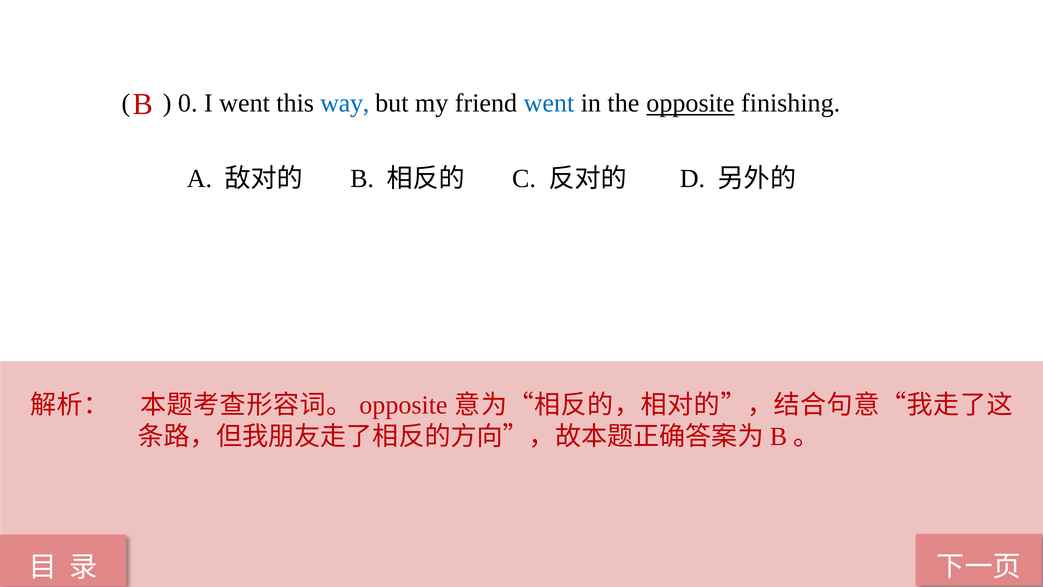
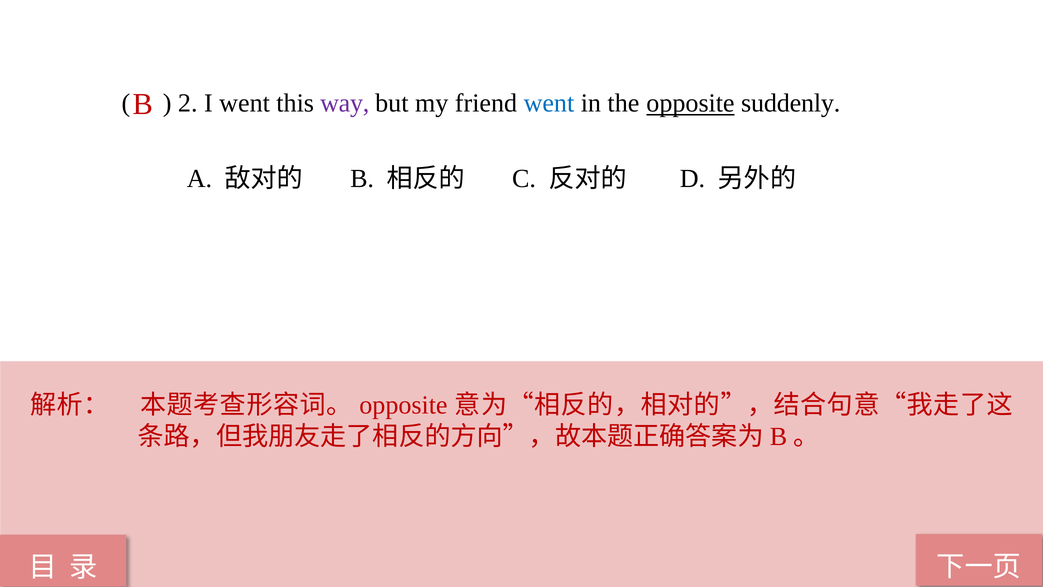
0: 0 -> 2
way colour: blue -> purple
finishing: finishing -> suddenly
